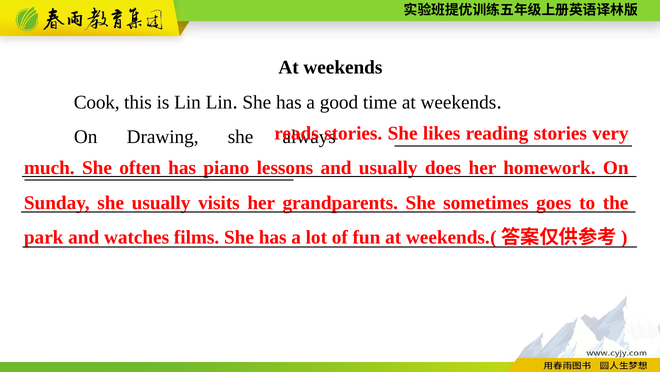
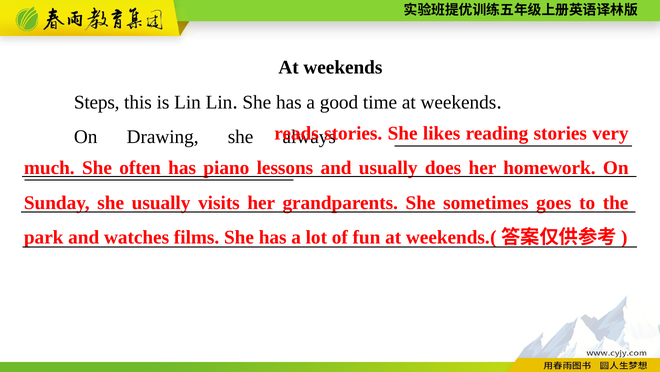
Cook: Cook -> Steps
